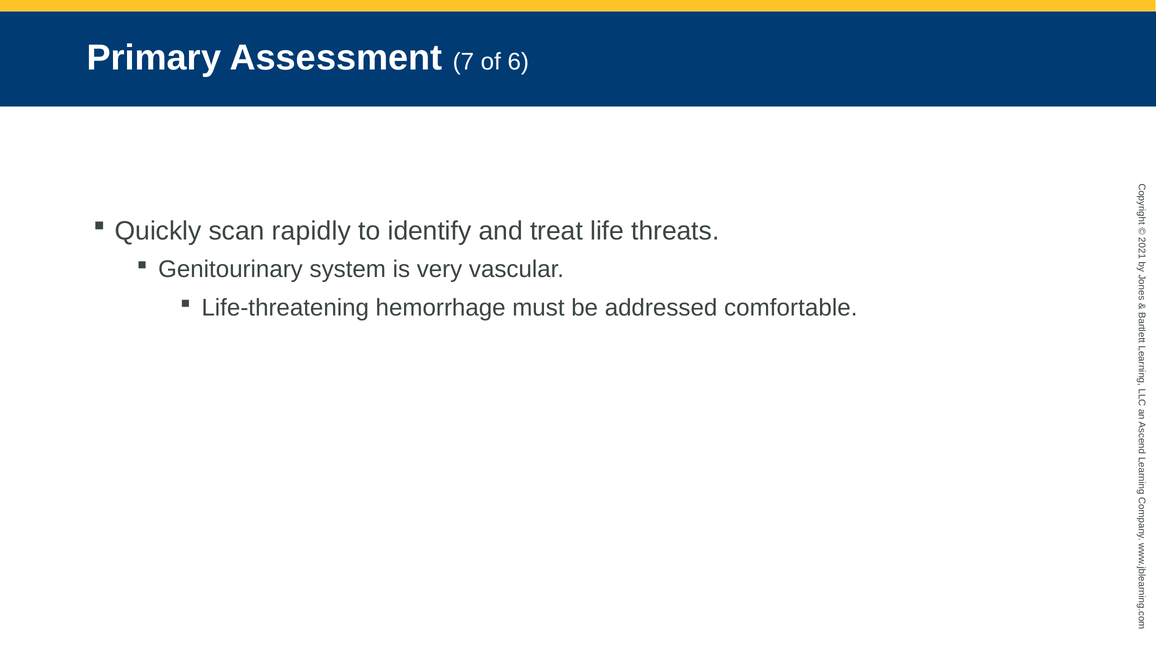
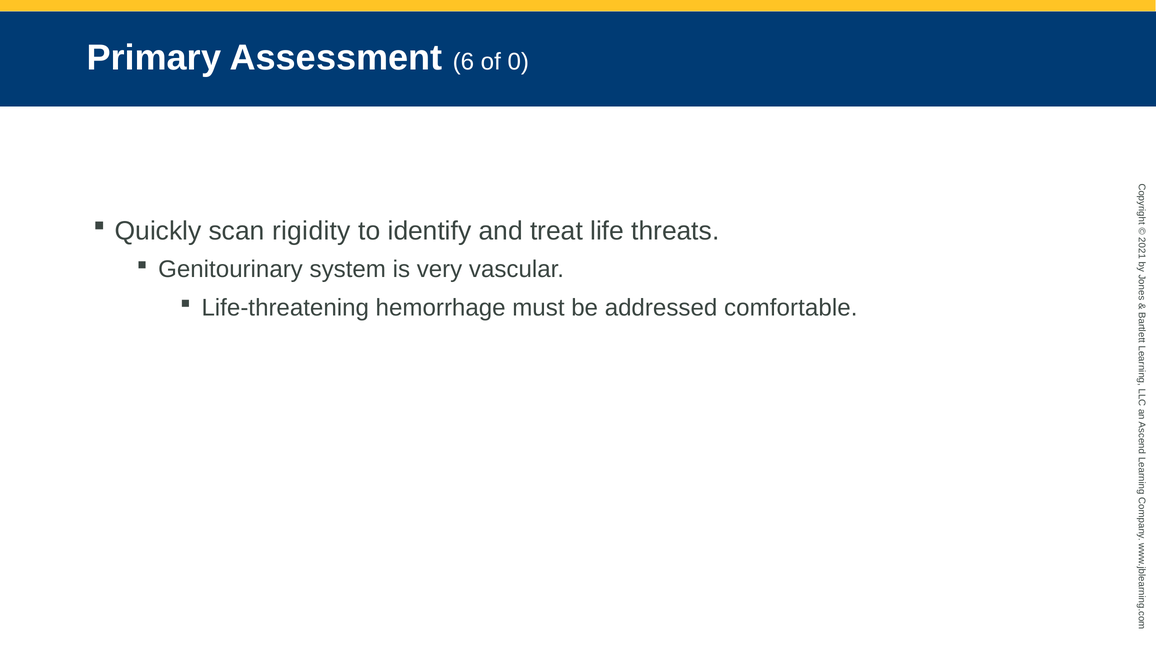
7: 7 -> 6
of 6: 6 -> 0
rapidly: rapidly -> rigidity
